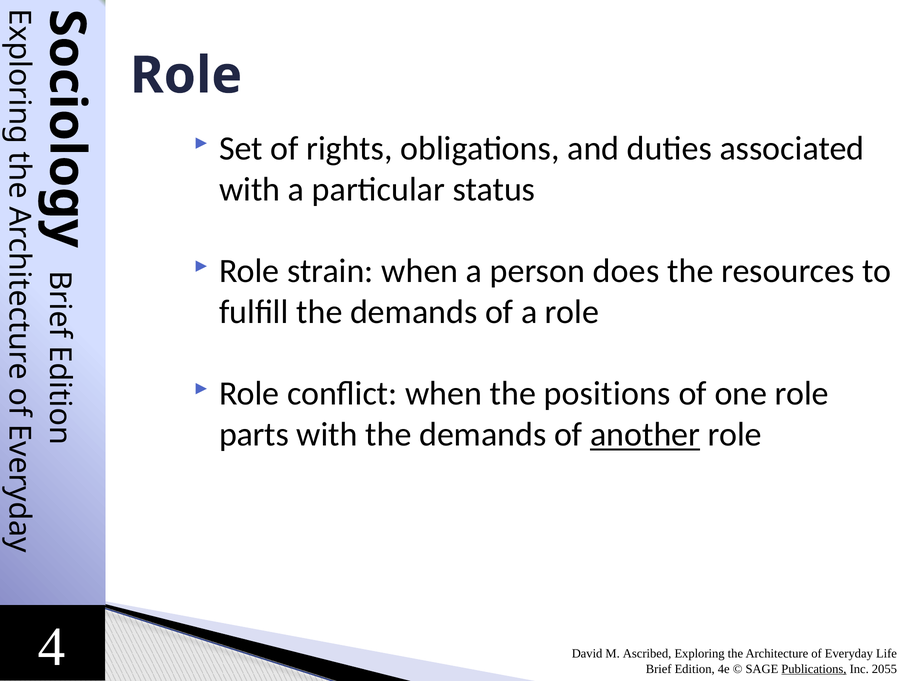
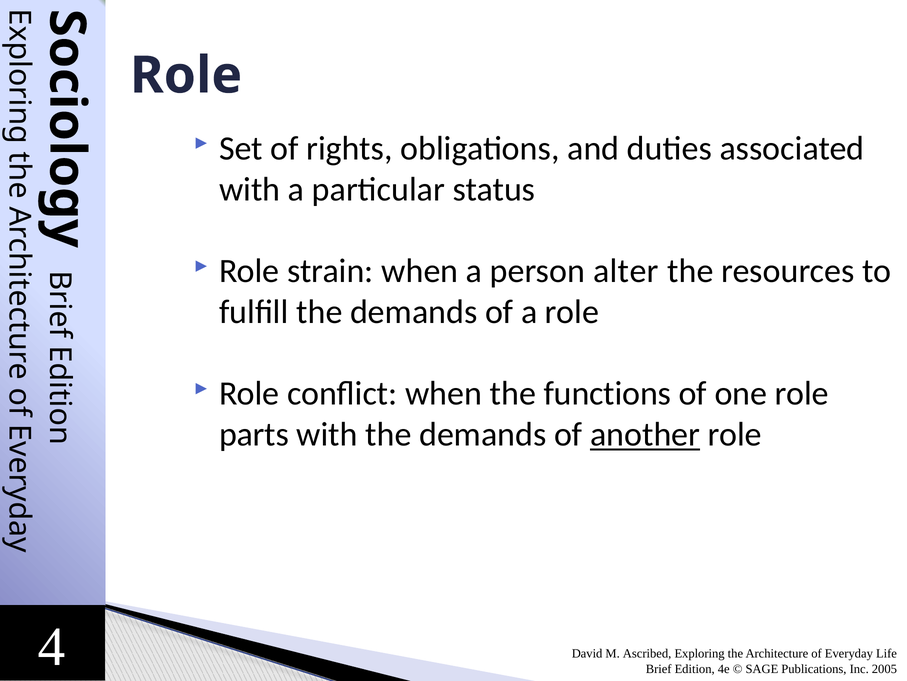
does: does -> alter
positions: positions -> functions
Publications underline: present -> none
2055: 2055 -> 2005
